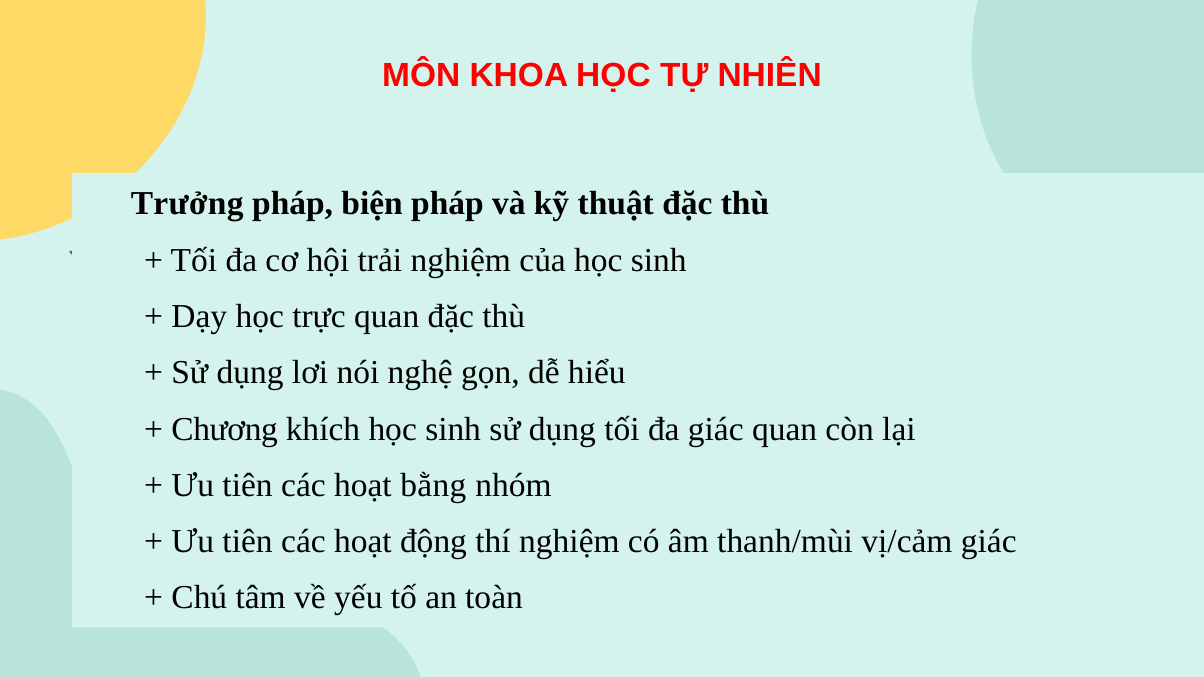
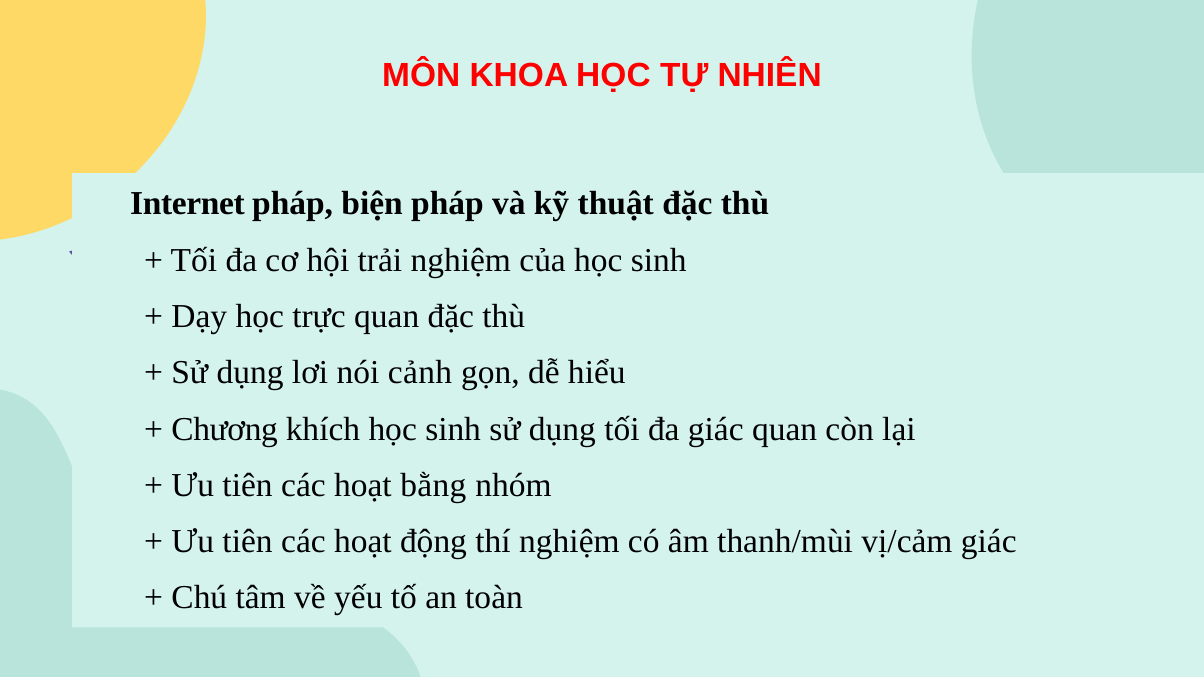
Trưởng: Trưởng -> Internet
nghệ: nghệ -> cảnh
